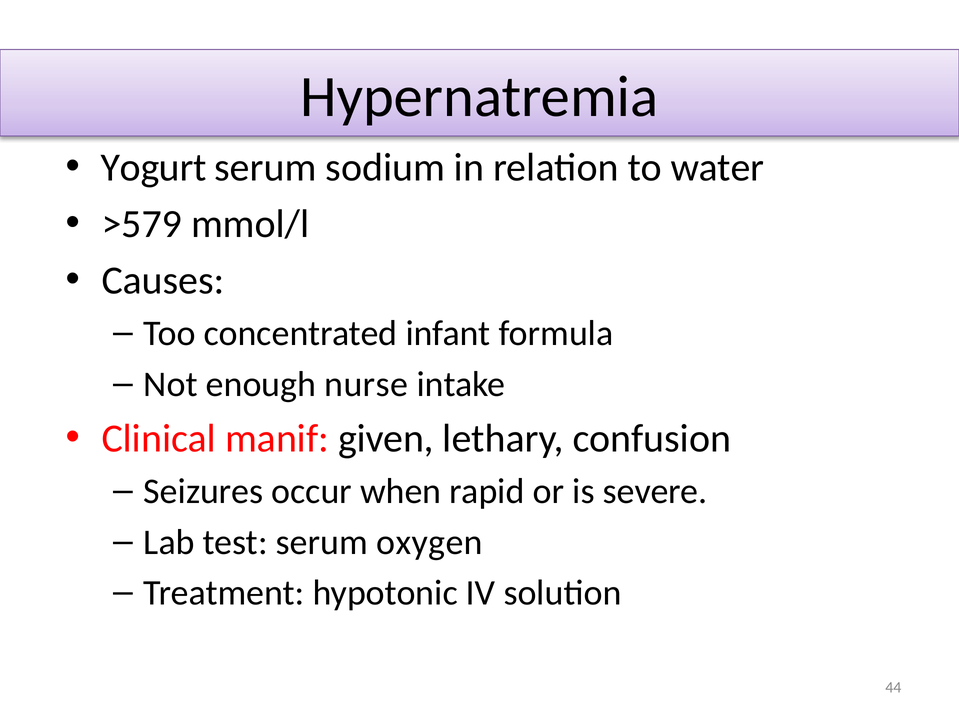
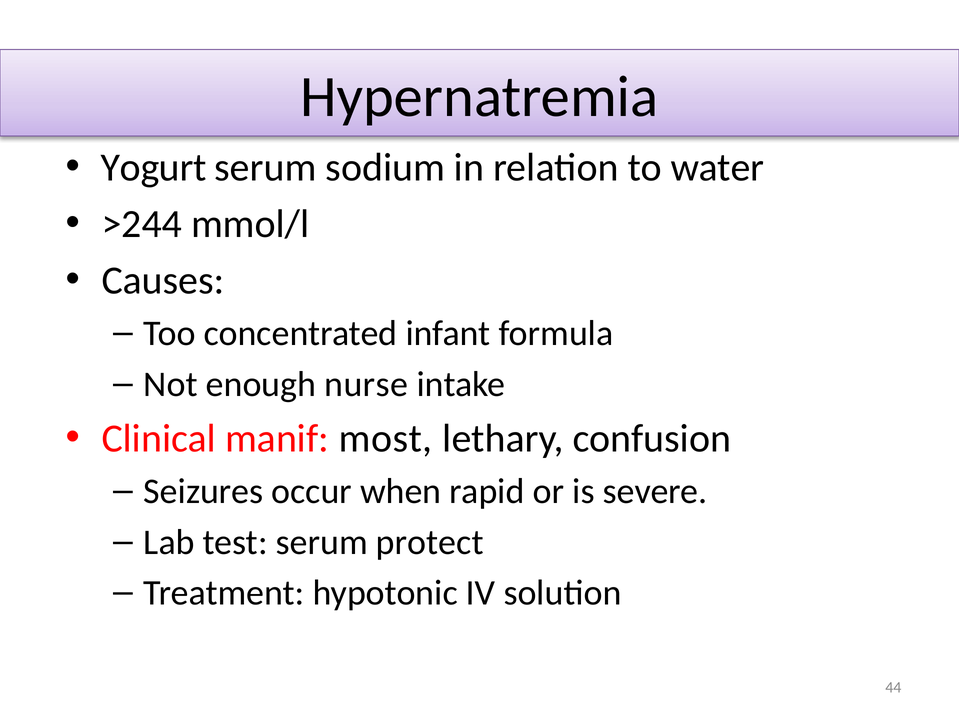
>579: >579 -> >244
given: given -> most
oxygen: oxygen -> protect
